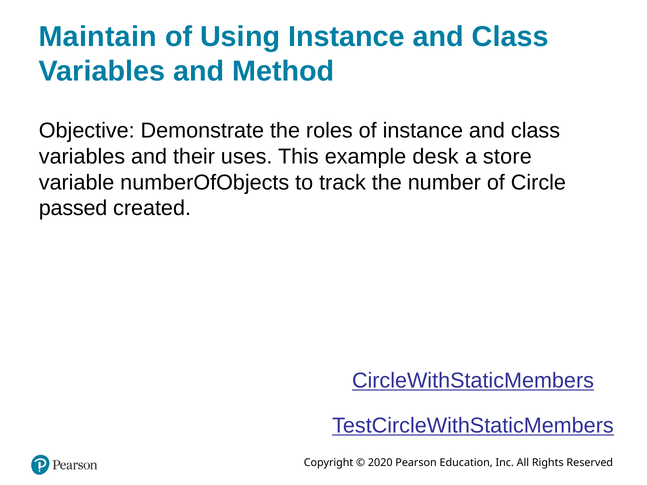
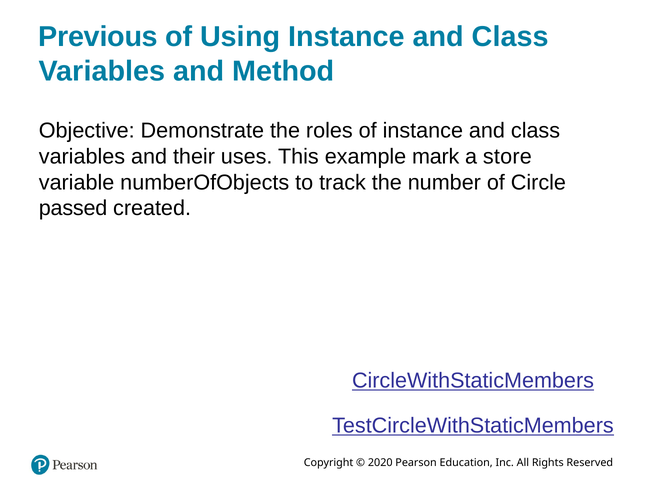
Maintain: Maintain -> Previous
desk: desk -> mark
